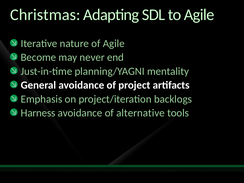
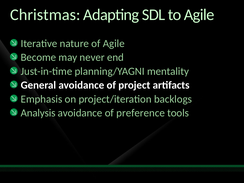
Harness: Harness -> Analysis
alternative: alternative -> preference
